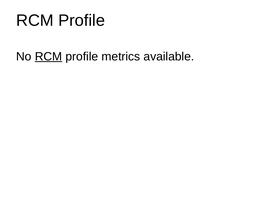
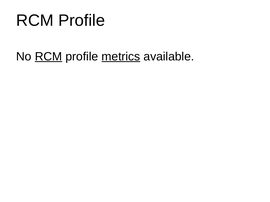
metrics underline: none -> present
